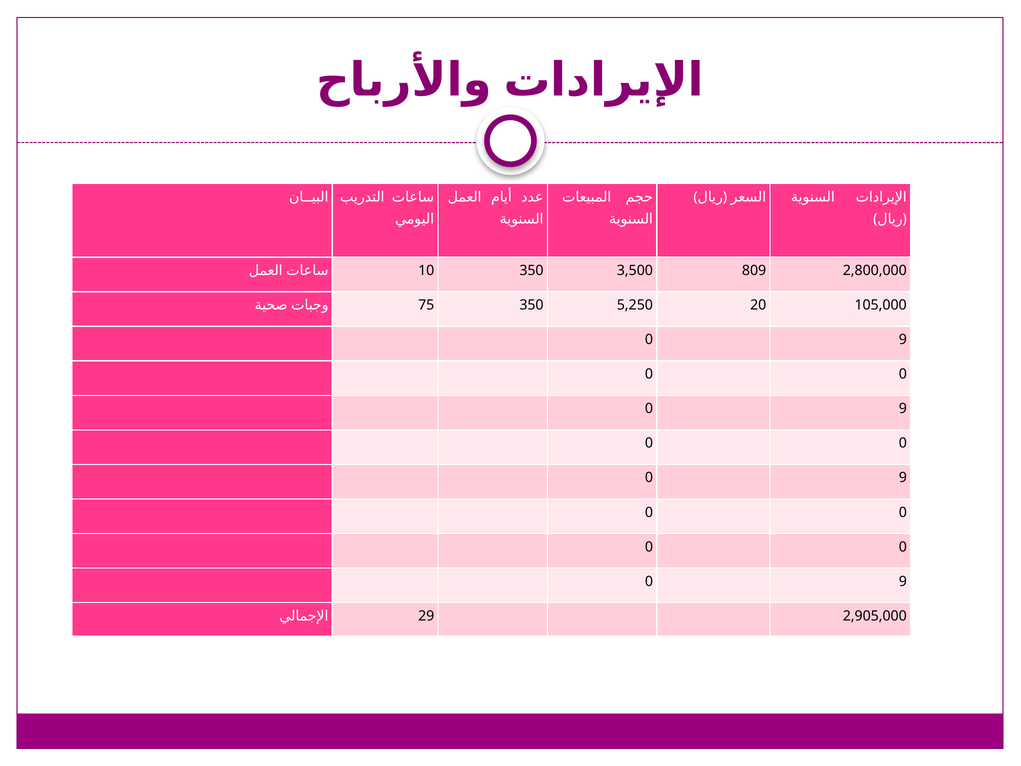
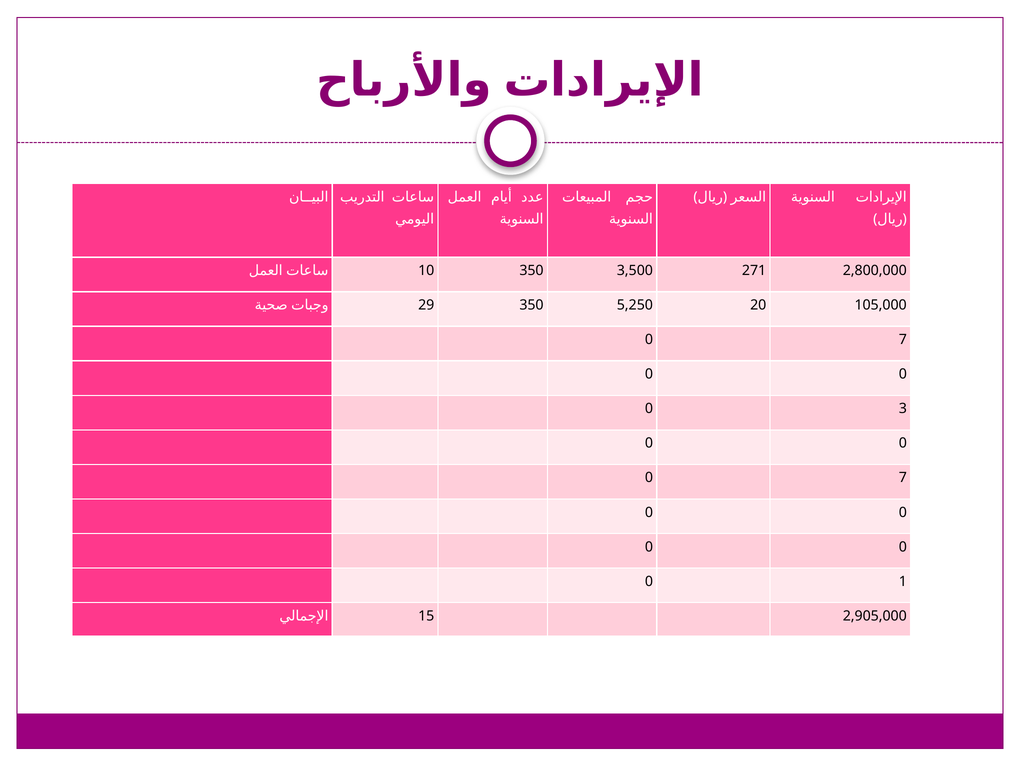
809: 809 -> 271
75: 75 -> 29
9 at (903, 340): 9 -> 7
9 at (903, 409): 9 -> 3
9 at (903, 478): 9 -> 7
9 at (903, 581): 9 -> 1
29: 29 -> 15
